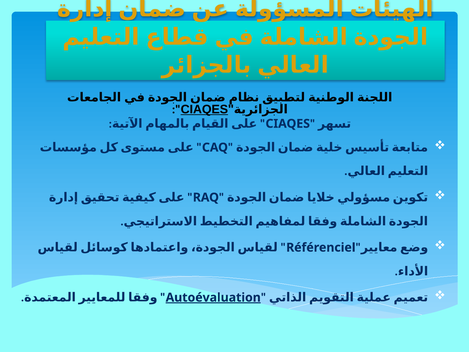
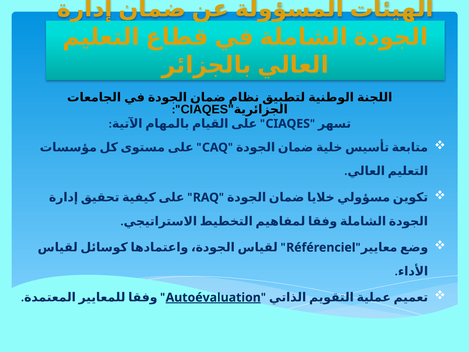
CIAQES at (204, 109) underline: present -> none
